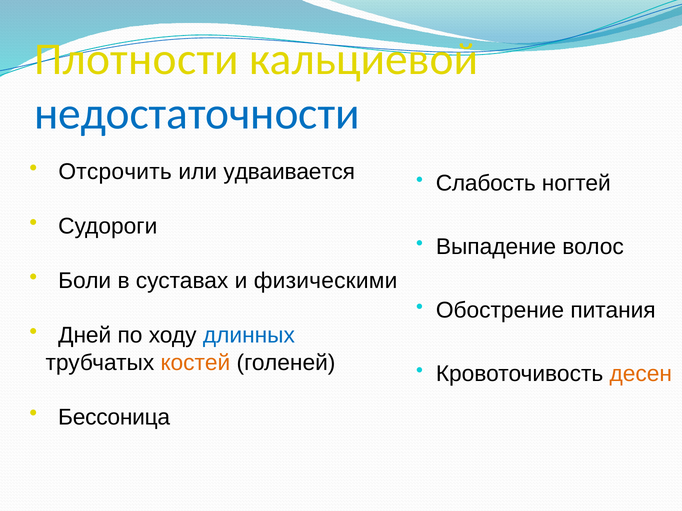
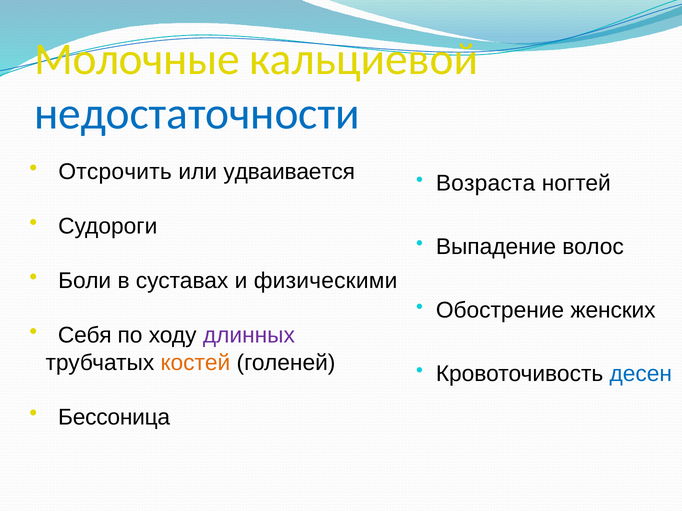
Плотности: Плотности -> Молочные
Слабость: Слабость -> Возраста
питания: питания -> женских
Дней: Дней -> Себя
длинных colour: blue -> purple
десен colour: orange -> blue
